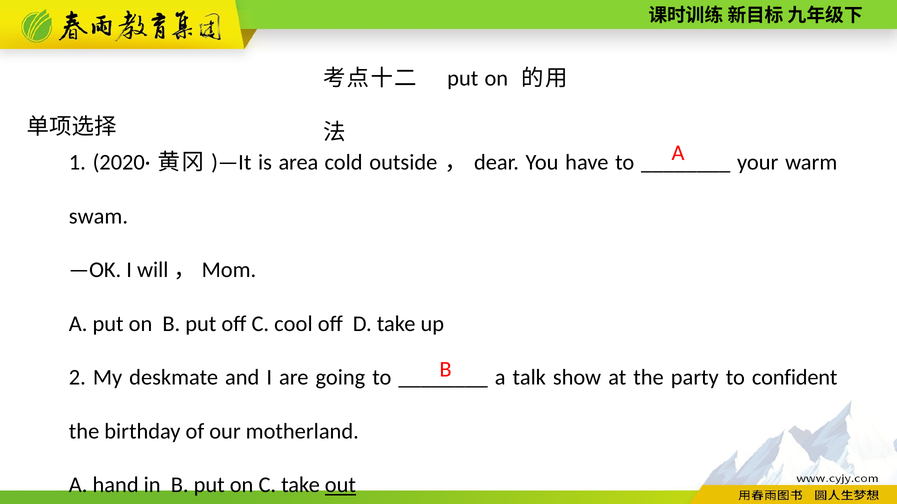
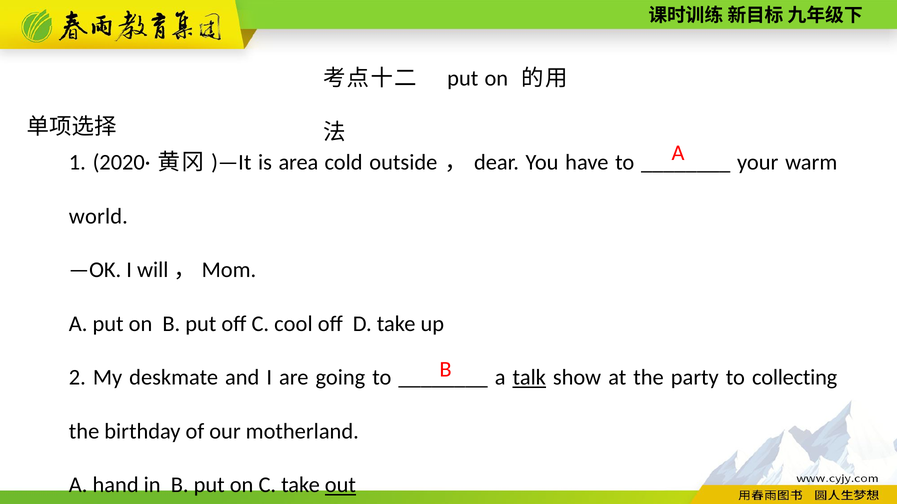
swam: swam -> world
talk underline: none -> present
confident: confident -> collecting
